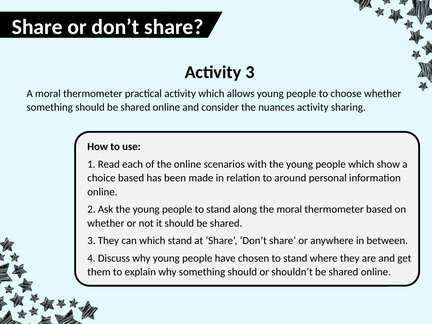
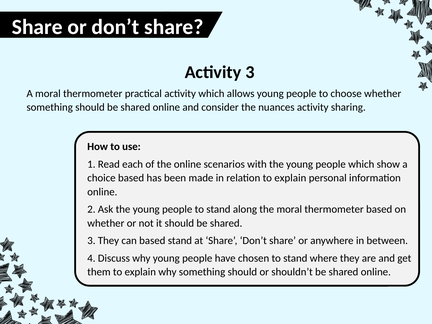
relation to around: around -> explain
can which: which -> based
